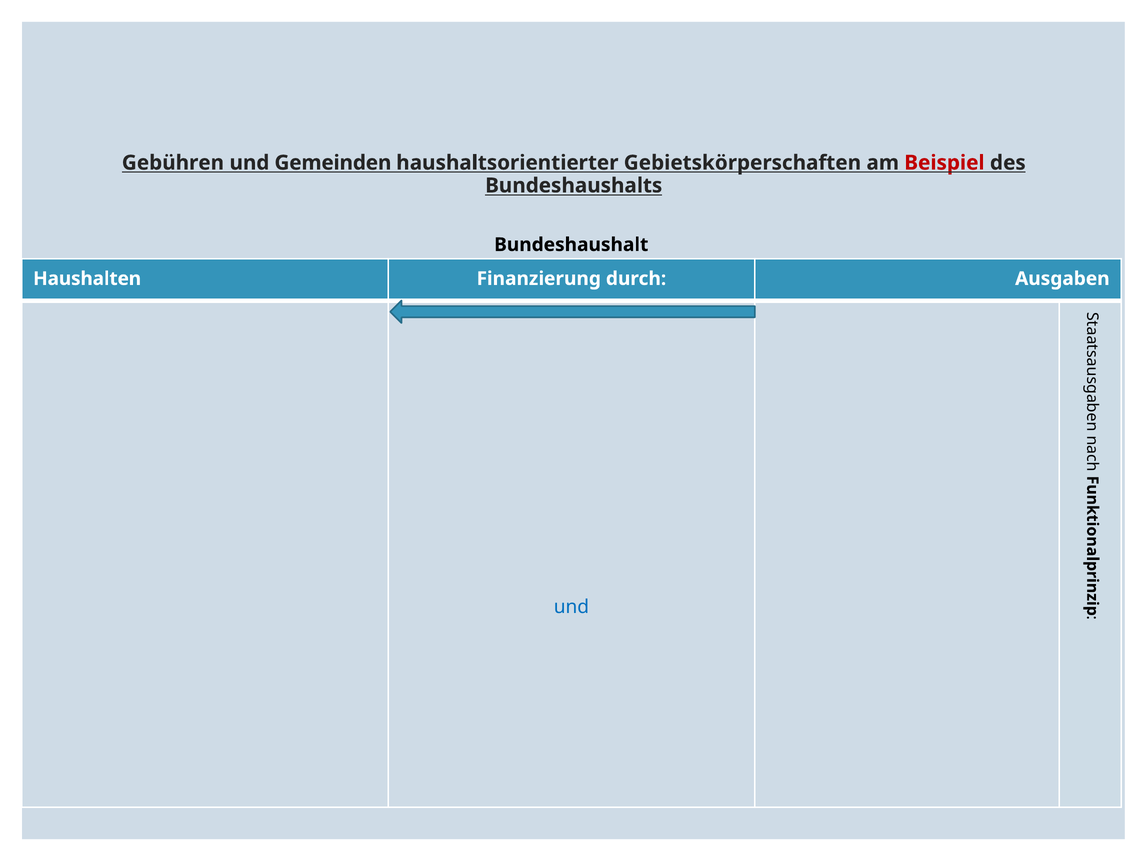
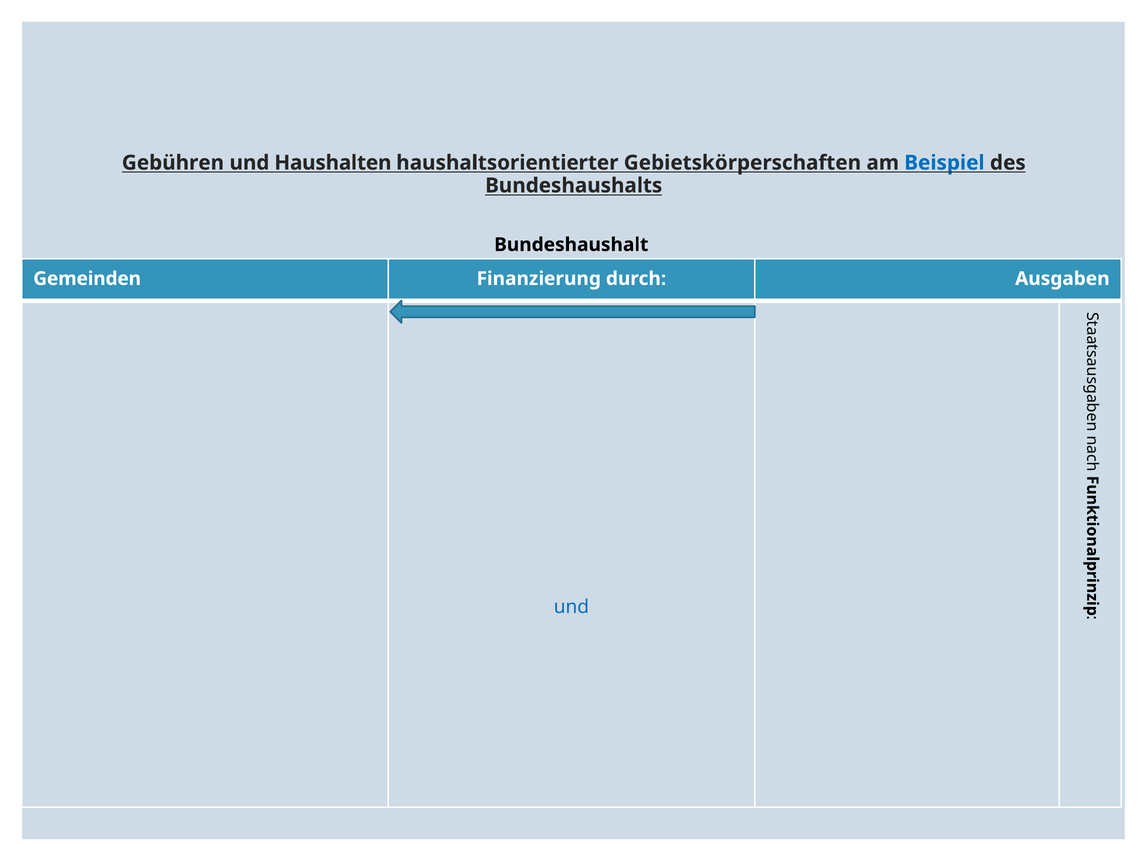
Gemeinden: Gemeinden -> Haushalten
Beispiel colour: red -> blue
Haushalten: Haushalten -> Gemeinden
